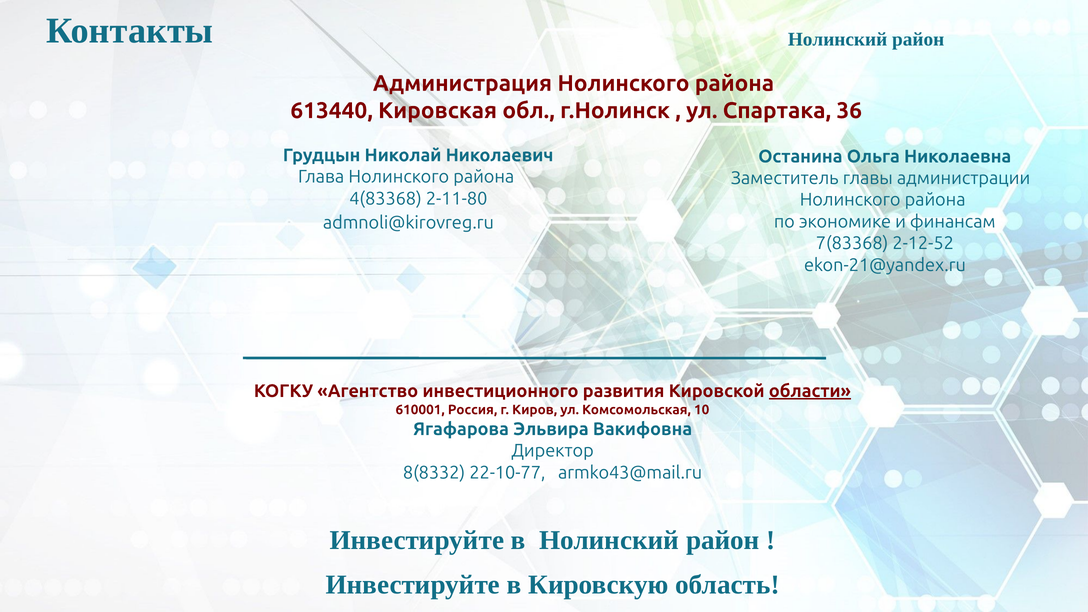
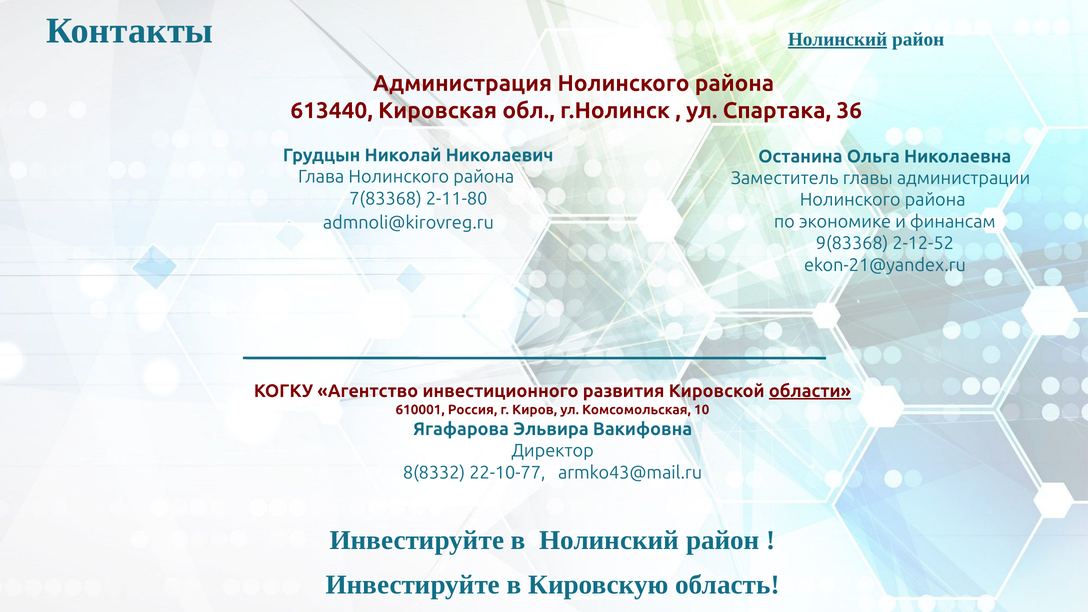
Нолинский at (838, 39) underline: none -> present
4(83368: 4(83368 -> 7(83368
7(83368: 7(83368 -> 9(83368
